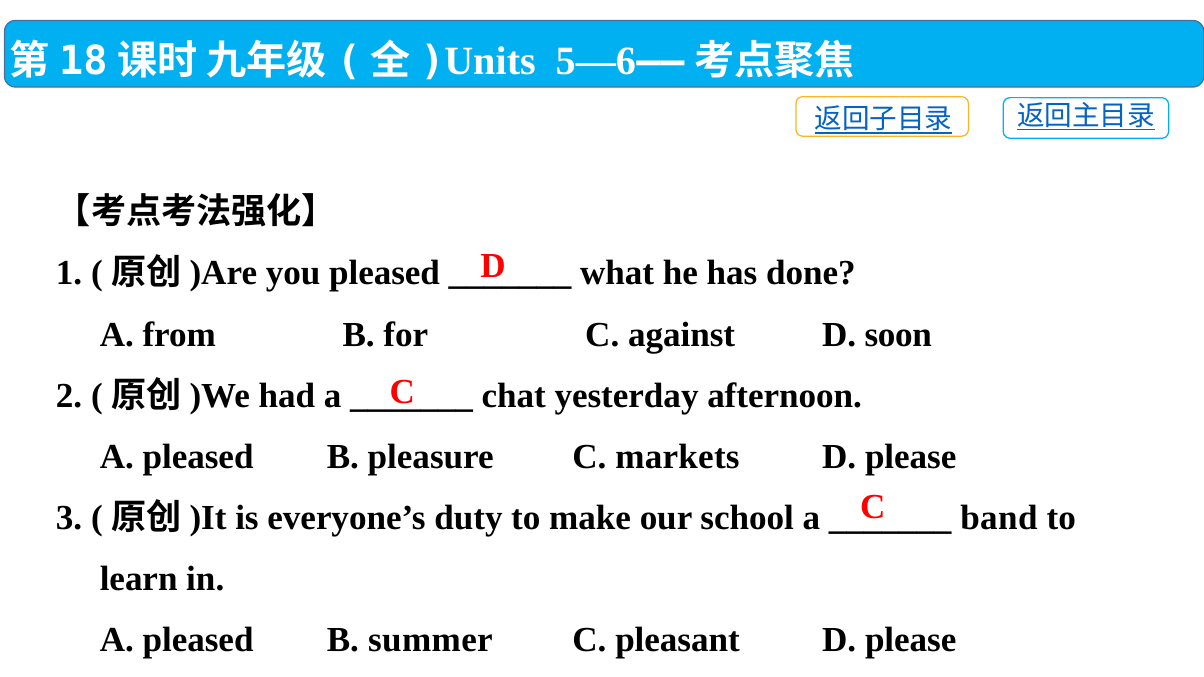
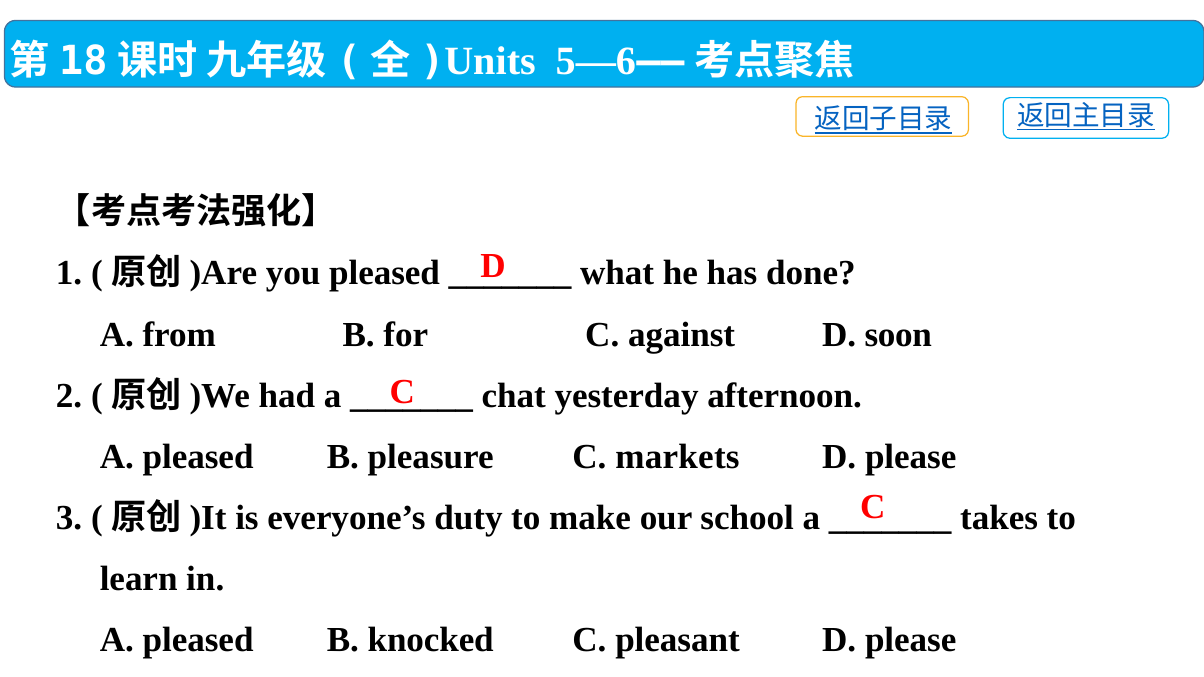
band: band -> takes
summer: summer -> knocked
